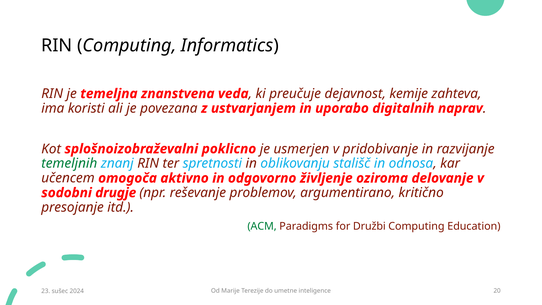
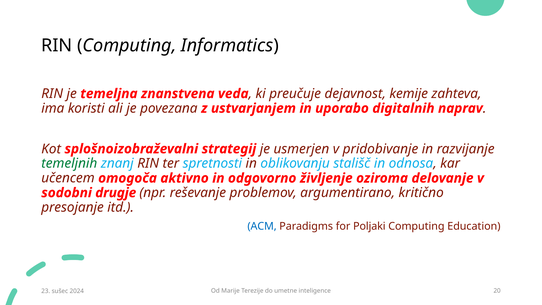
poklicno: poklicno -> strategij
ACM colour: green -> blue
Družbi: Družbi -> Poljaki
